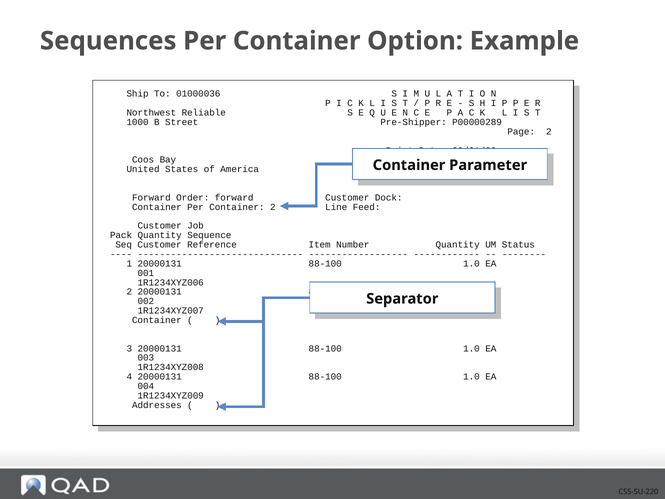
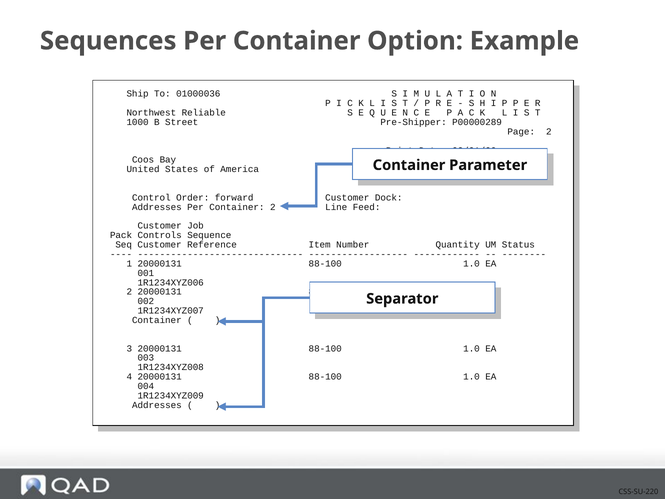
Forward at (151, 198): Forward -> Control
Container at (157, 207): Container -> Addresses
Pack Quantity: Quantity -> Controls
